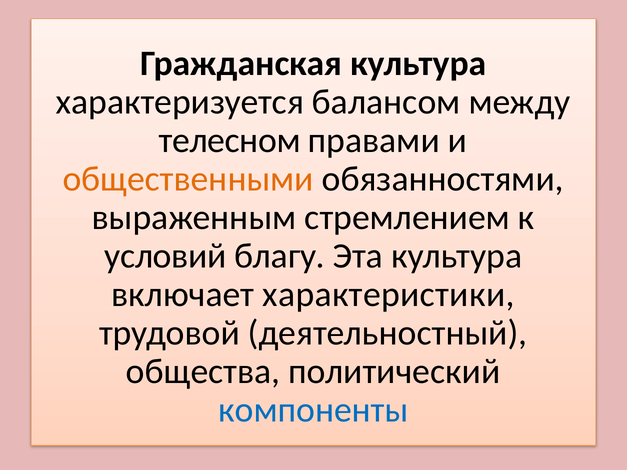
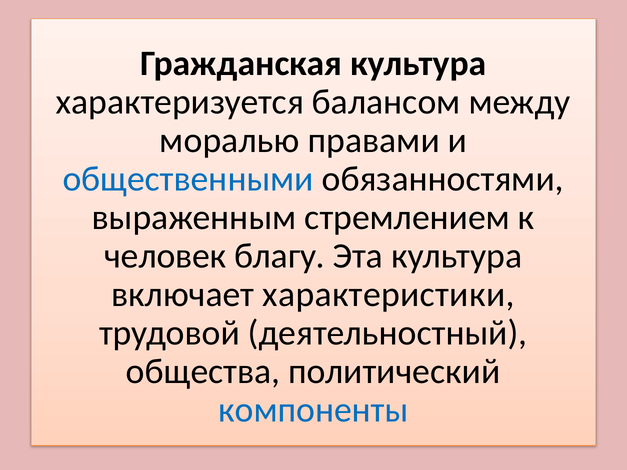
телесном: телесном -> моралью
общественными colour: orange -> blue
условий: условий -> человек
